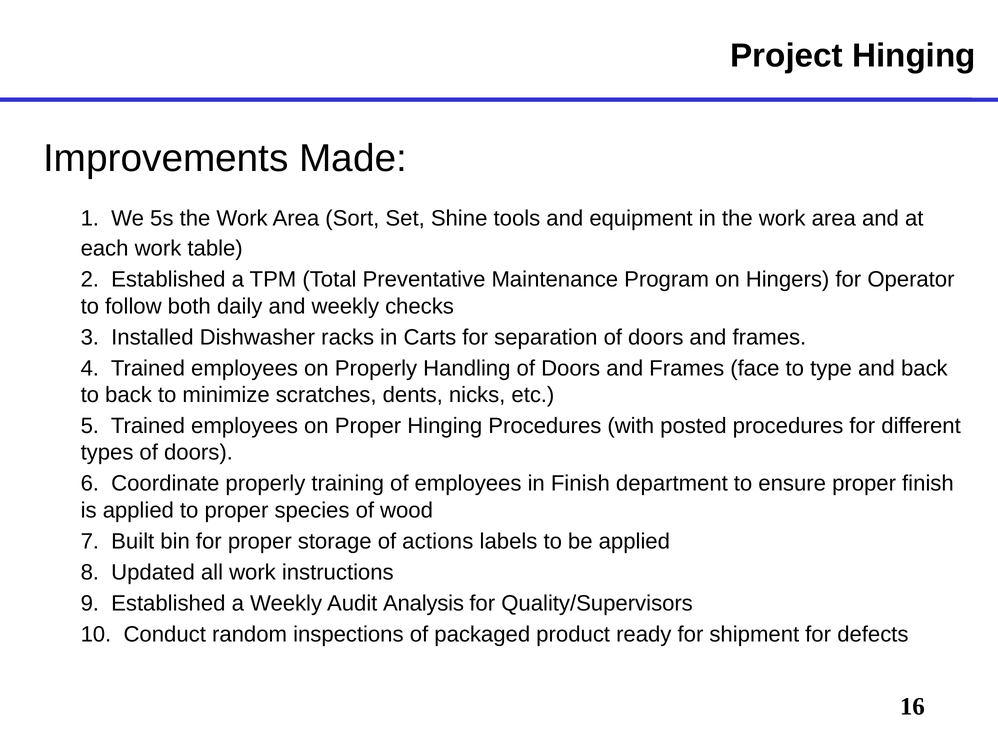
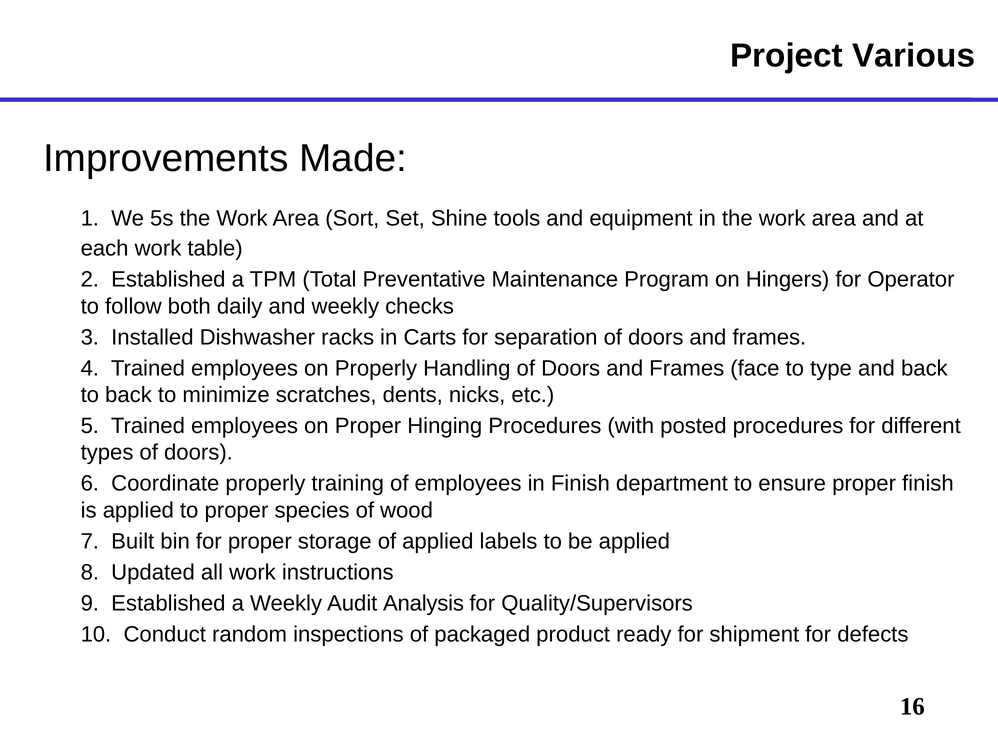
Project Hinging: Hinging -> Various
of actions: actions -> applied
